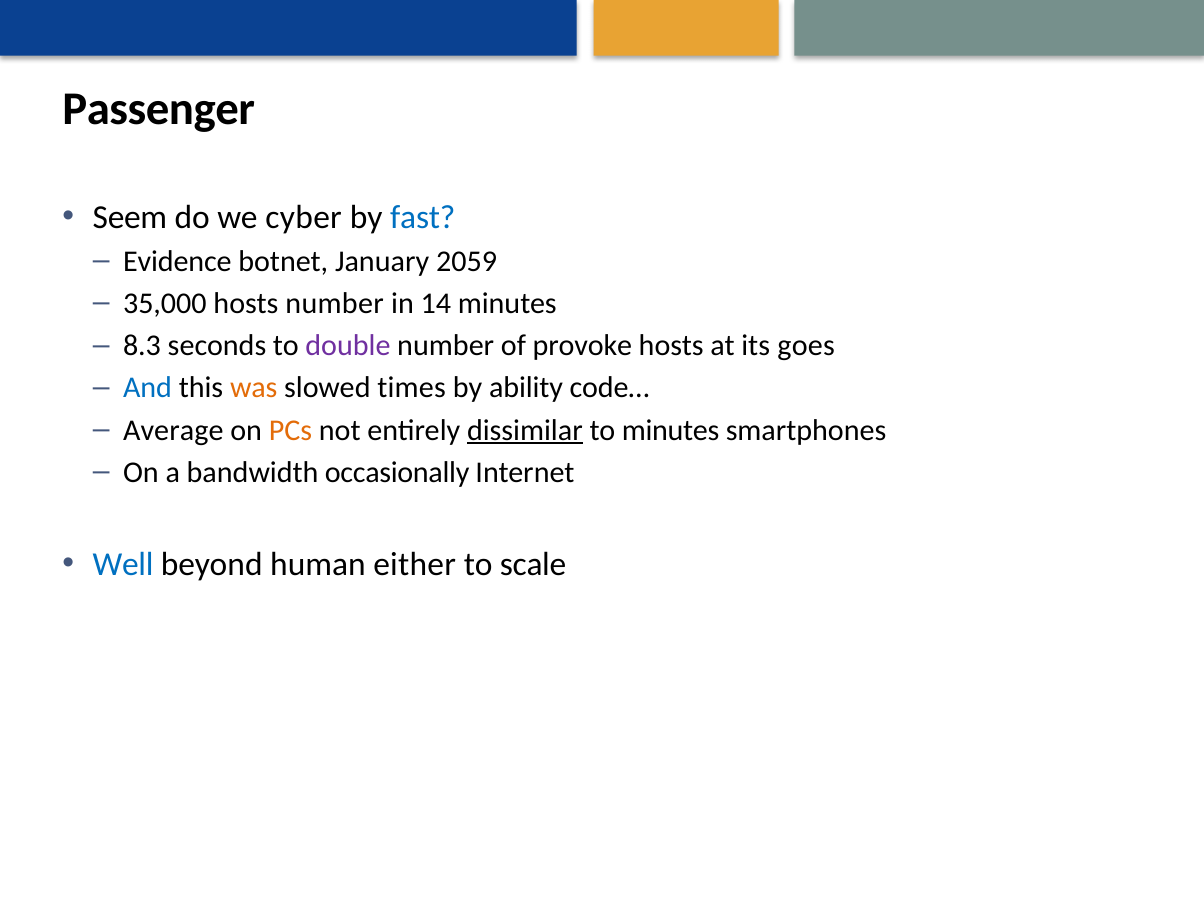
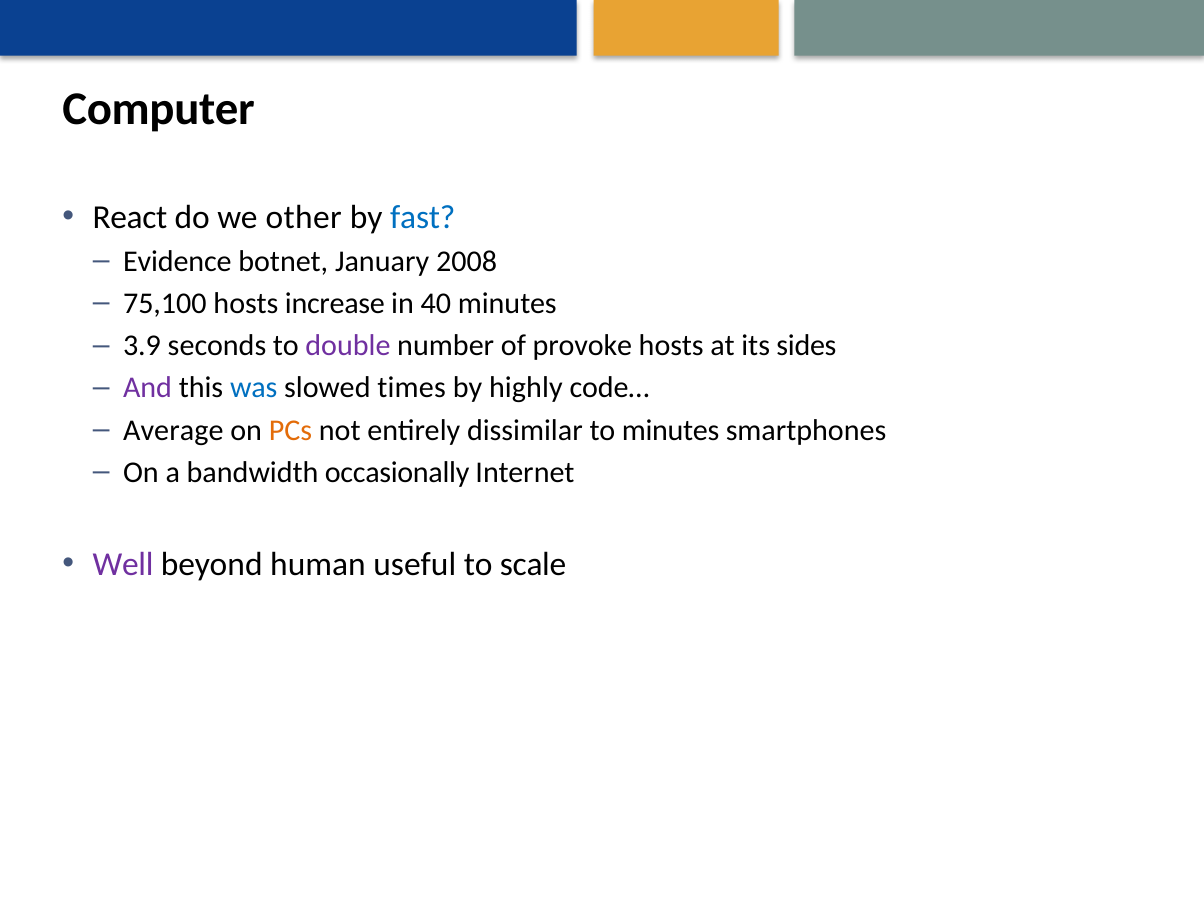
Passenger: Passenger -> Computer
Seem: Seem -> React
cyber: cyber -> other
2059: 2059 -> 2008
35,000: 35,000 -> 75,100
hosts number: number -> increase
14: 14 -> 40
8.3: 8.3 -> 3.9
goes: goes -> sides
And colour: blue -> purple
was colour: orange -> blue
ability: ability -> highly
dissimilar underline: present -> none
Well colour: blue -> purple
either: either -> useful
